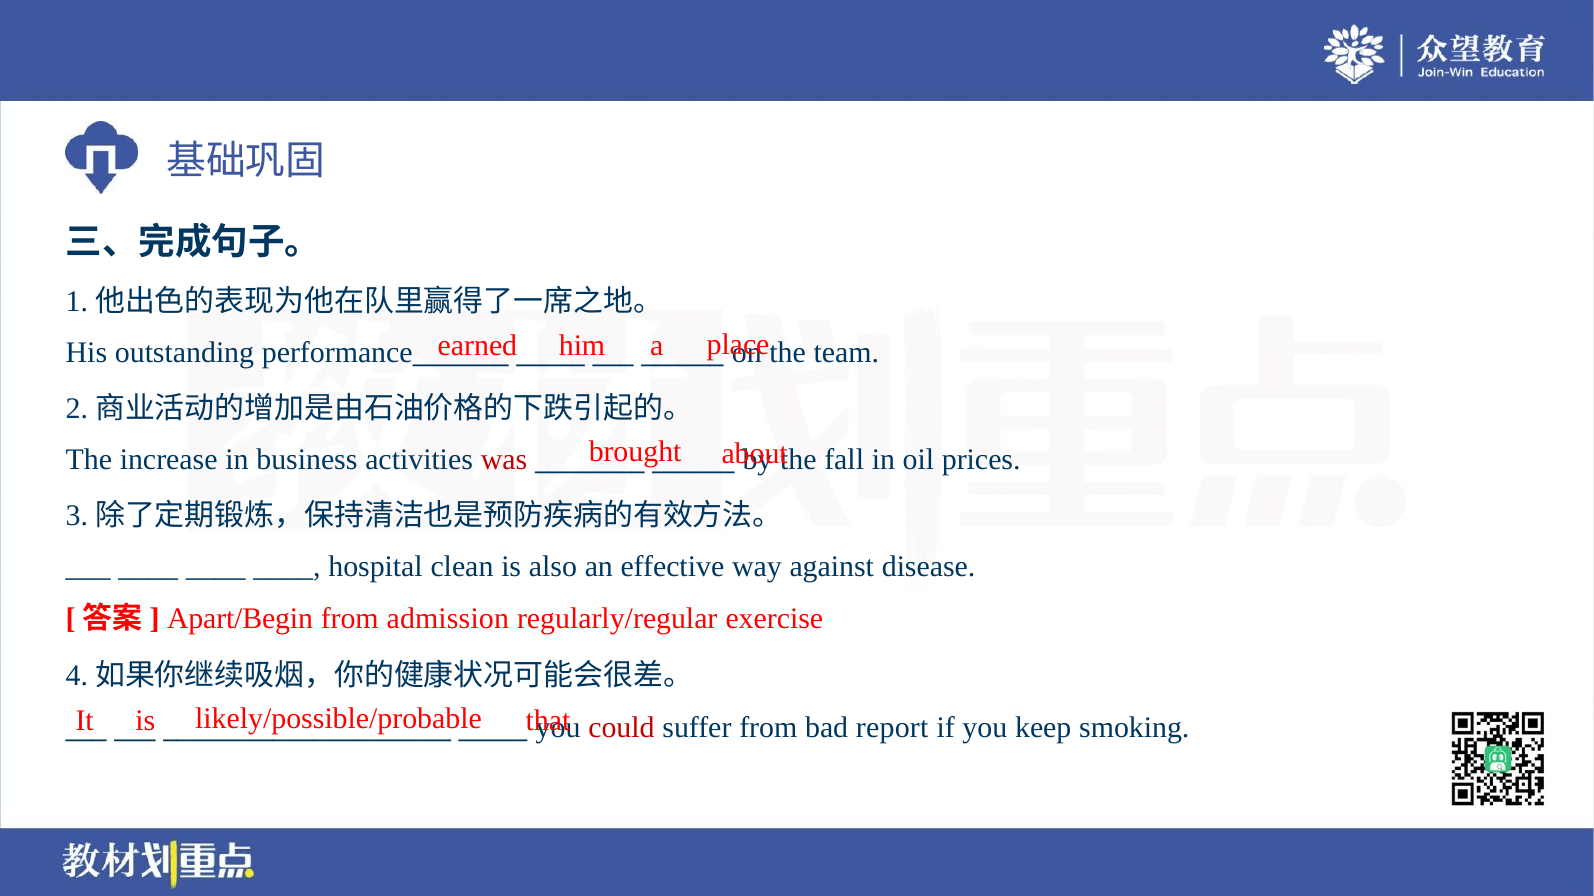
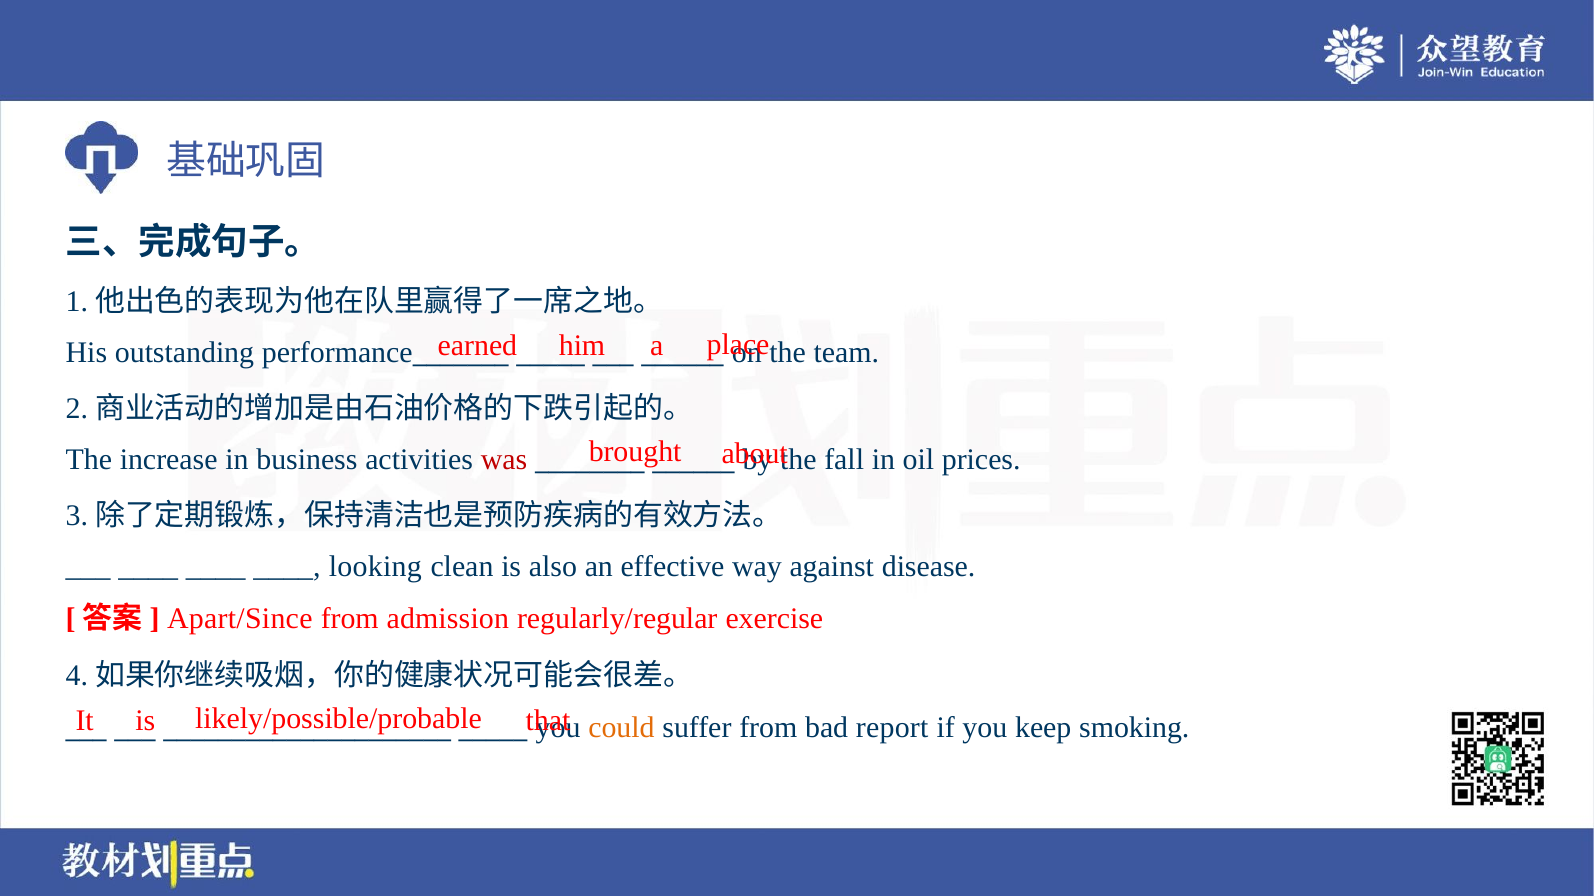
hospital: hospital -> looking
Apart/Begin: Apart/Begin -> Apart/Since
could colour: red -> orange
